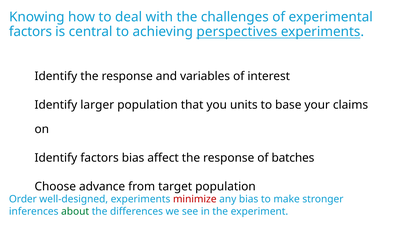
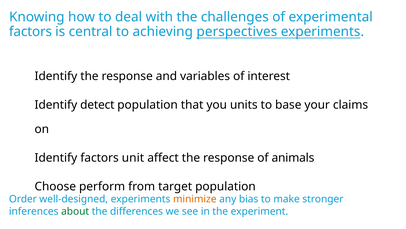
larger: larger -> detect
factors bias: bias -> unit
batches: batches -> animals
advance: advance -> perform
minimize colour: red -> orange
